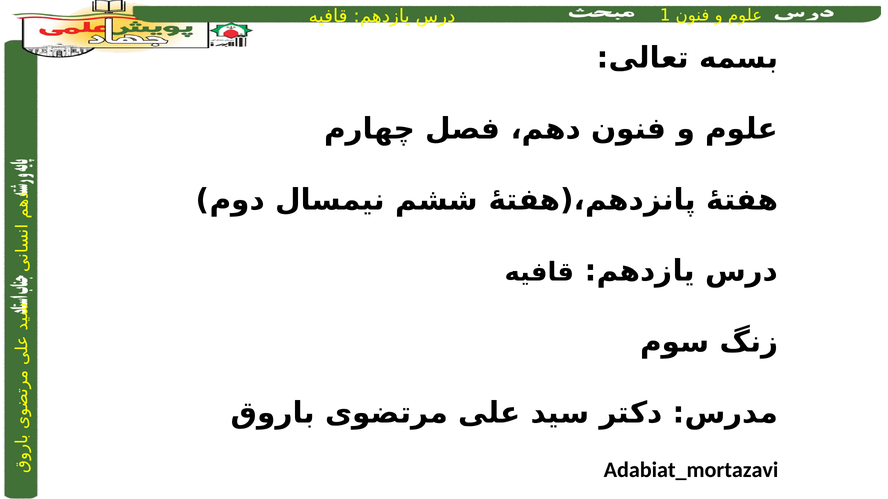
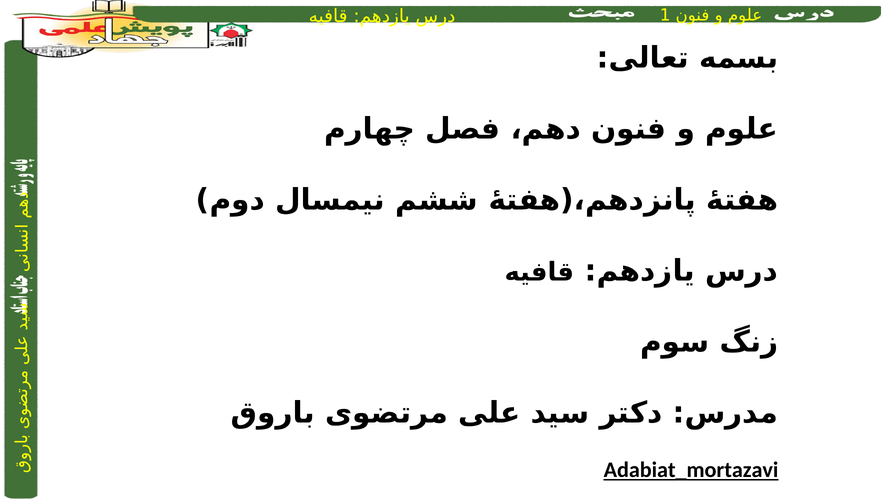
Adabiat_mortazavi underline: none -> present
